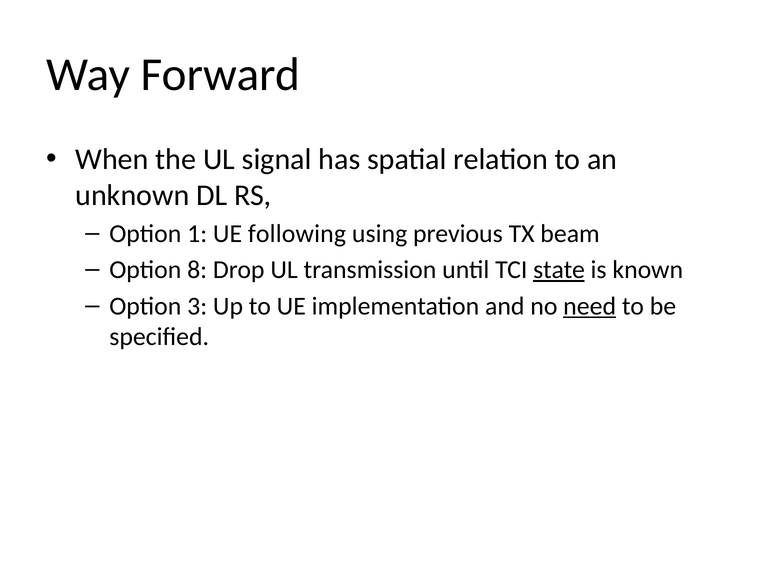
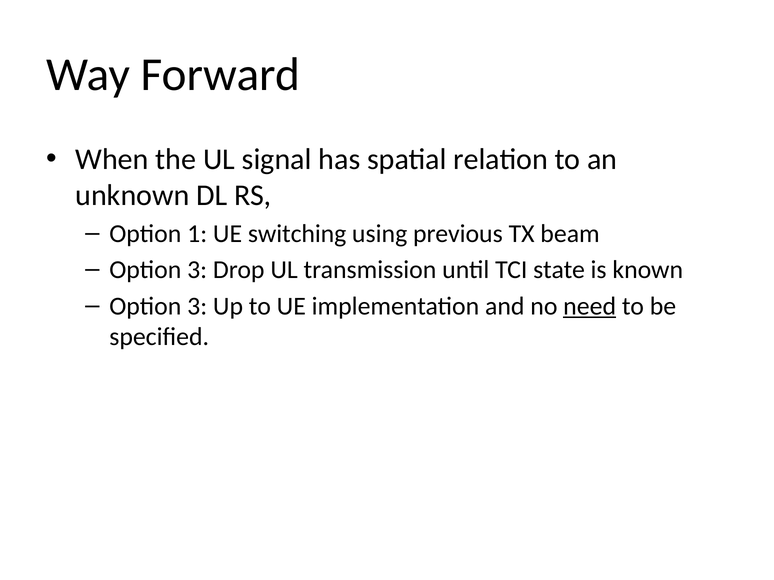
following: following -> switching
8 at (197, 270): 8 -> 3
state underline: present -> none
